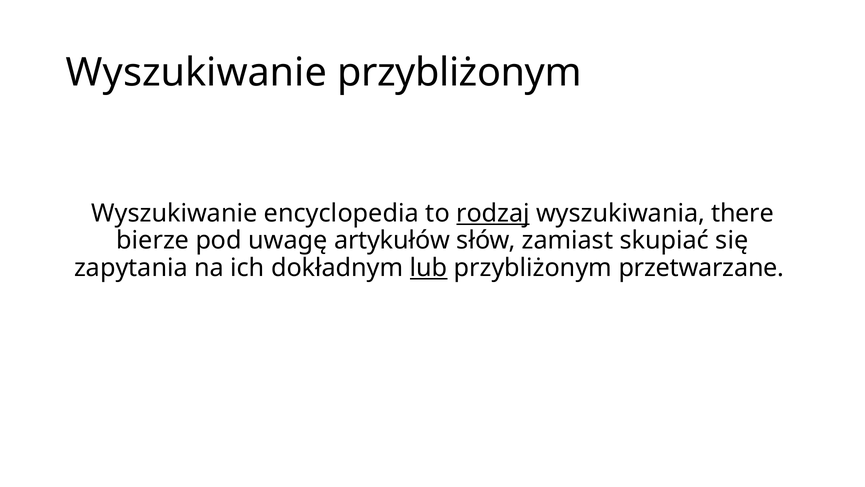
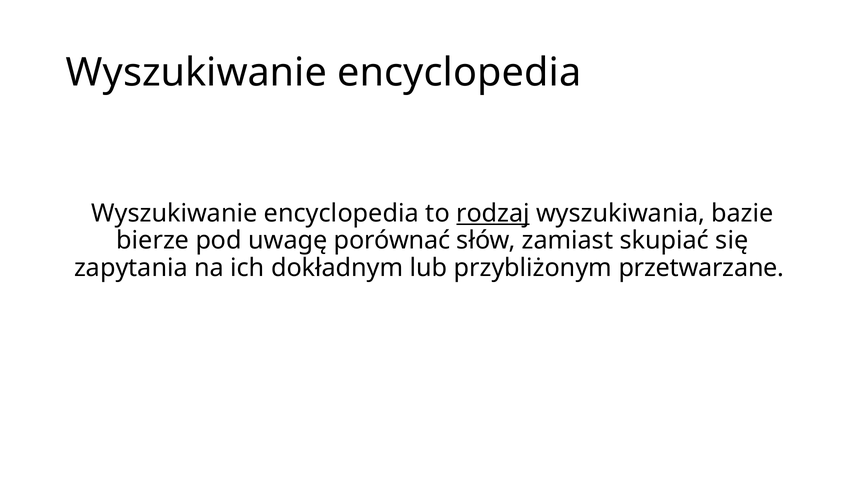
przybliżonym at (459, 73): przybliżonym -> encyclopedia
there: there -> bazie
artykułów: artykułów -> porównać
lub underline: present -> none
